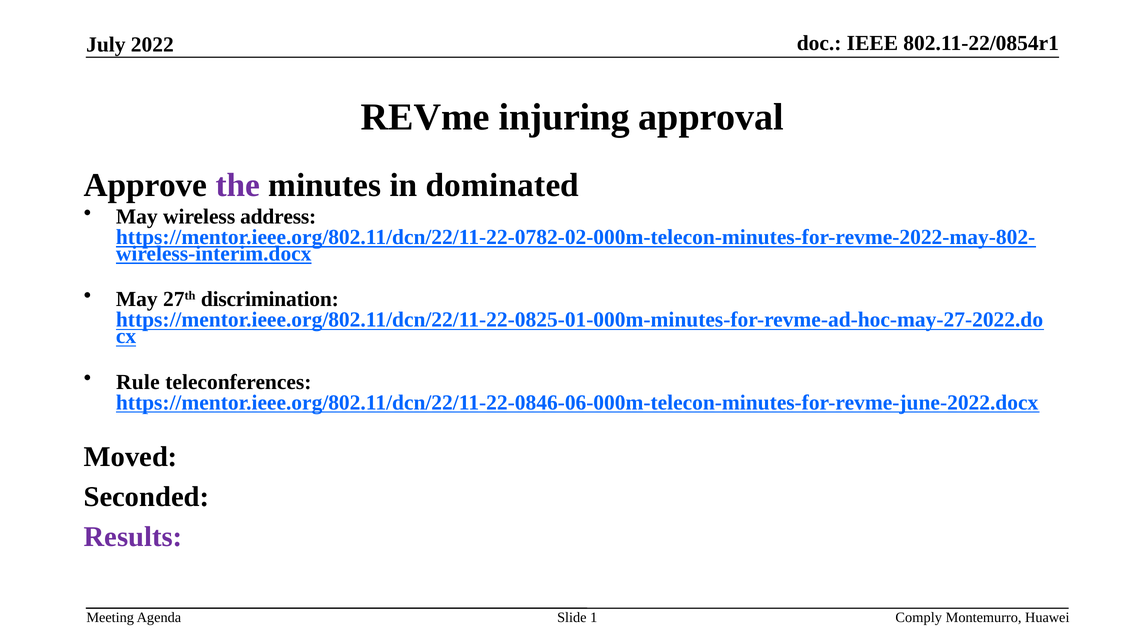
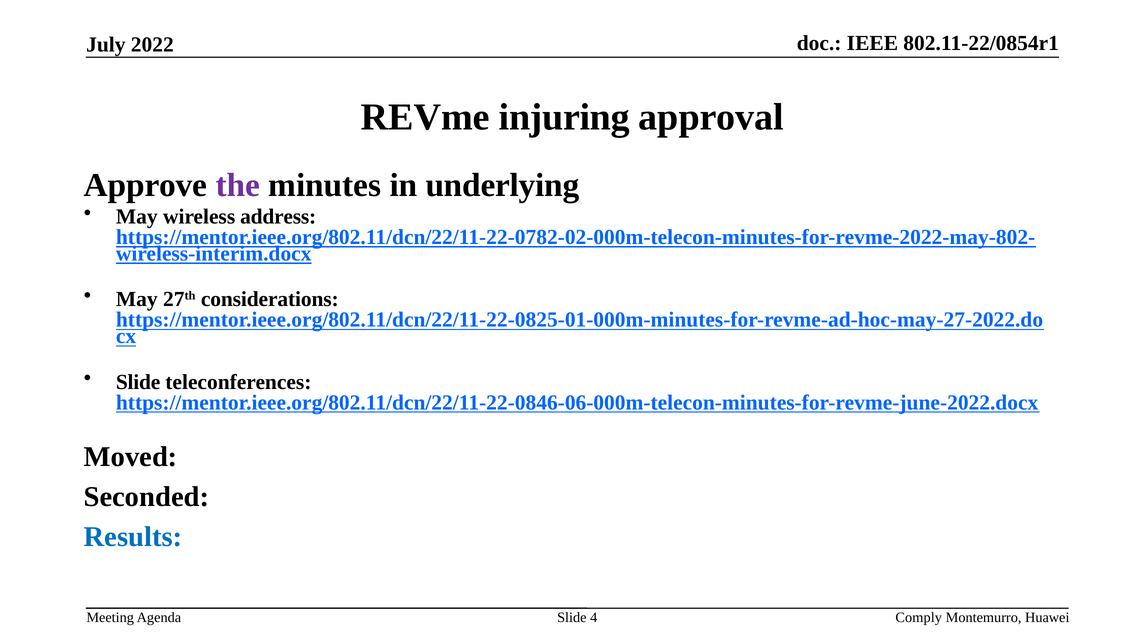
dominated: dominated -> underlying
discrimination: discrimination -> considerations
Rule at (138, 382): Rule -> Slide
Results colour: purple -> blue
1: 1 -> 4
